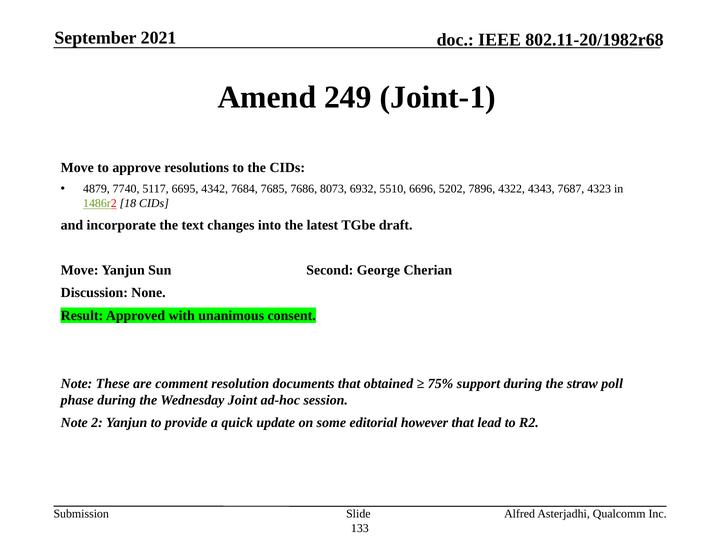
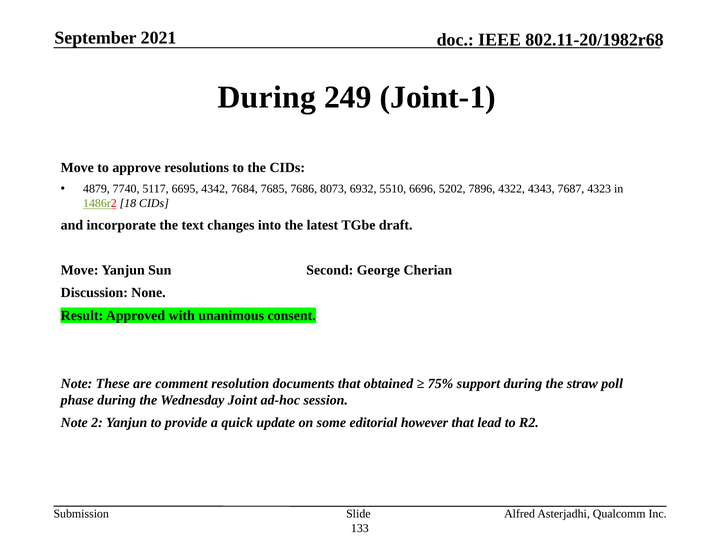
Amend at (267, 97): Amend -> During
